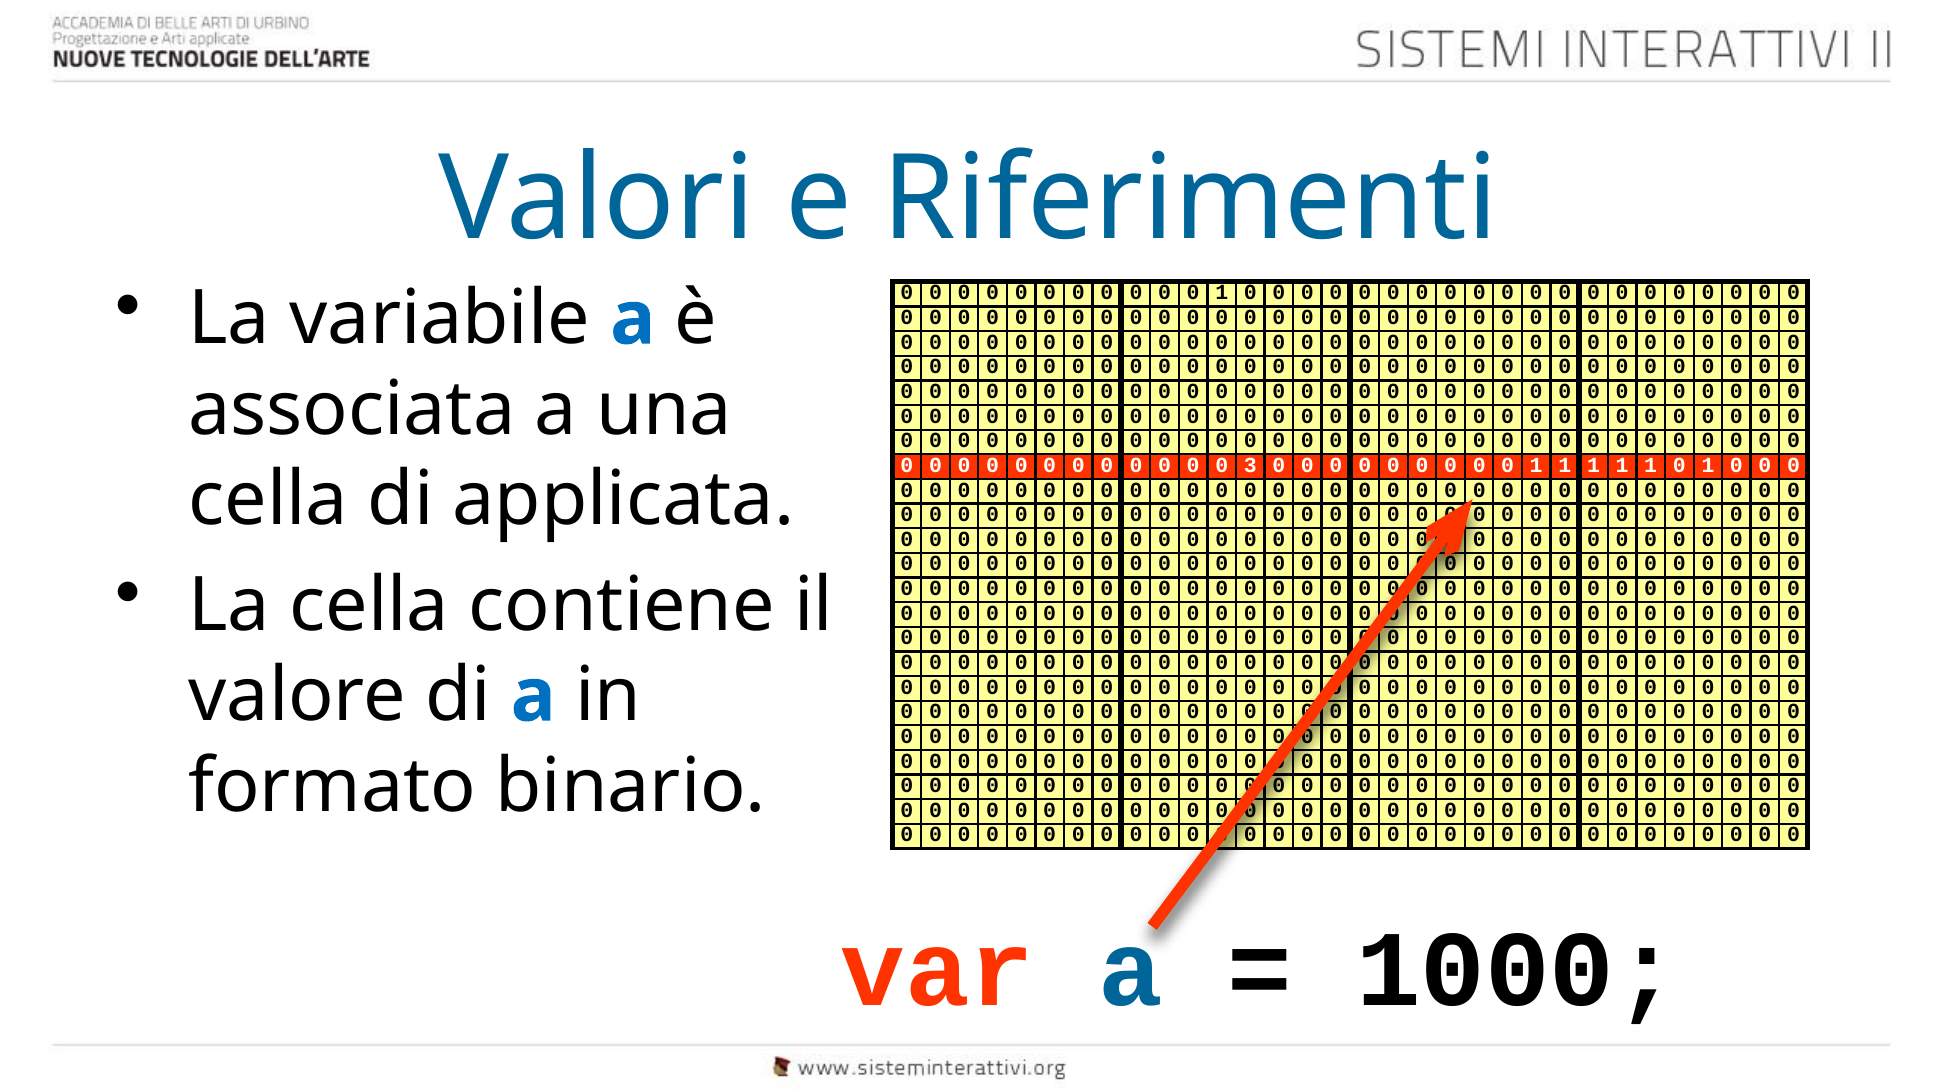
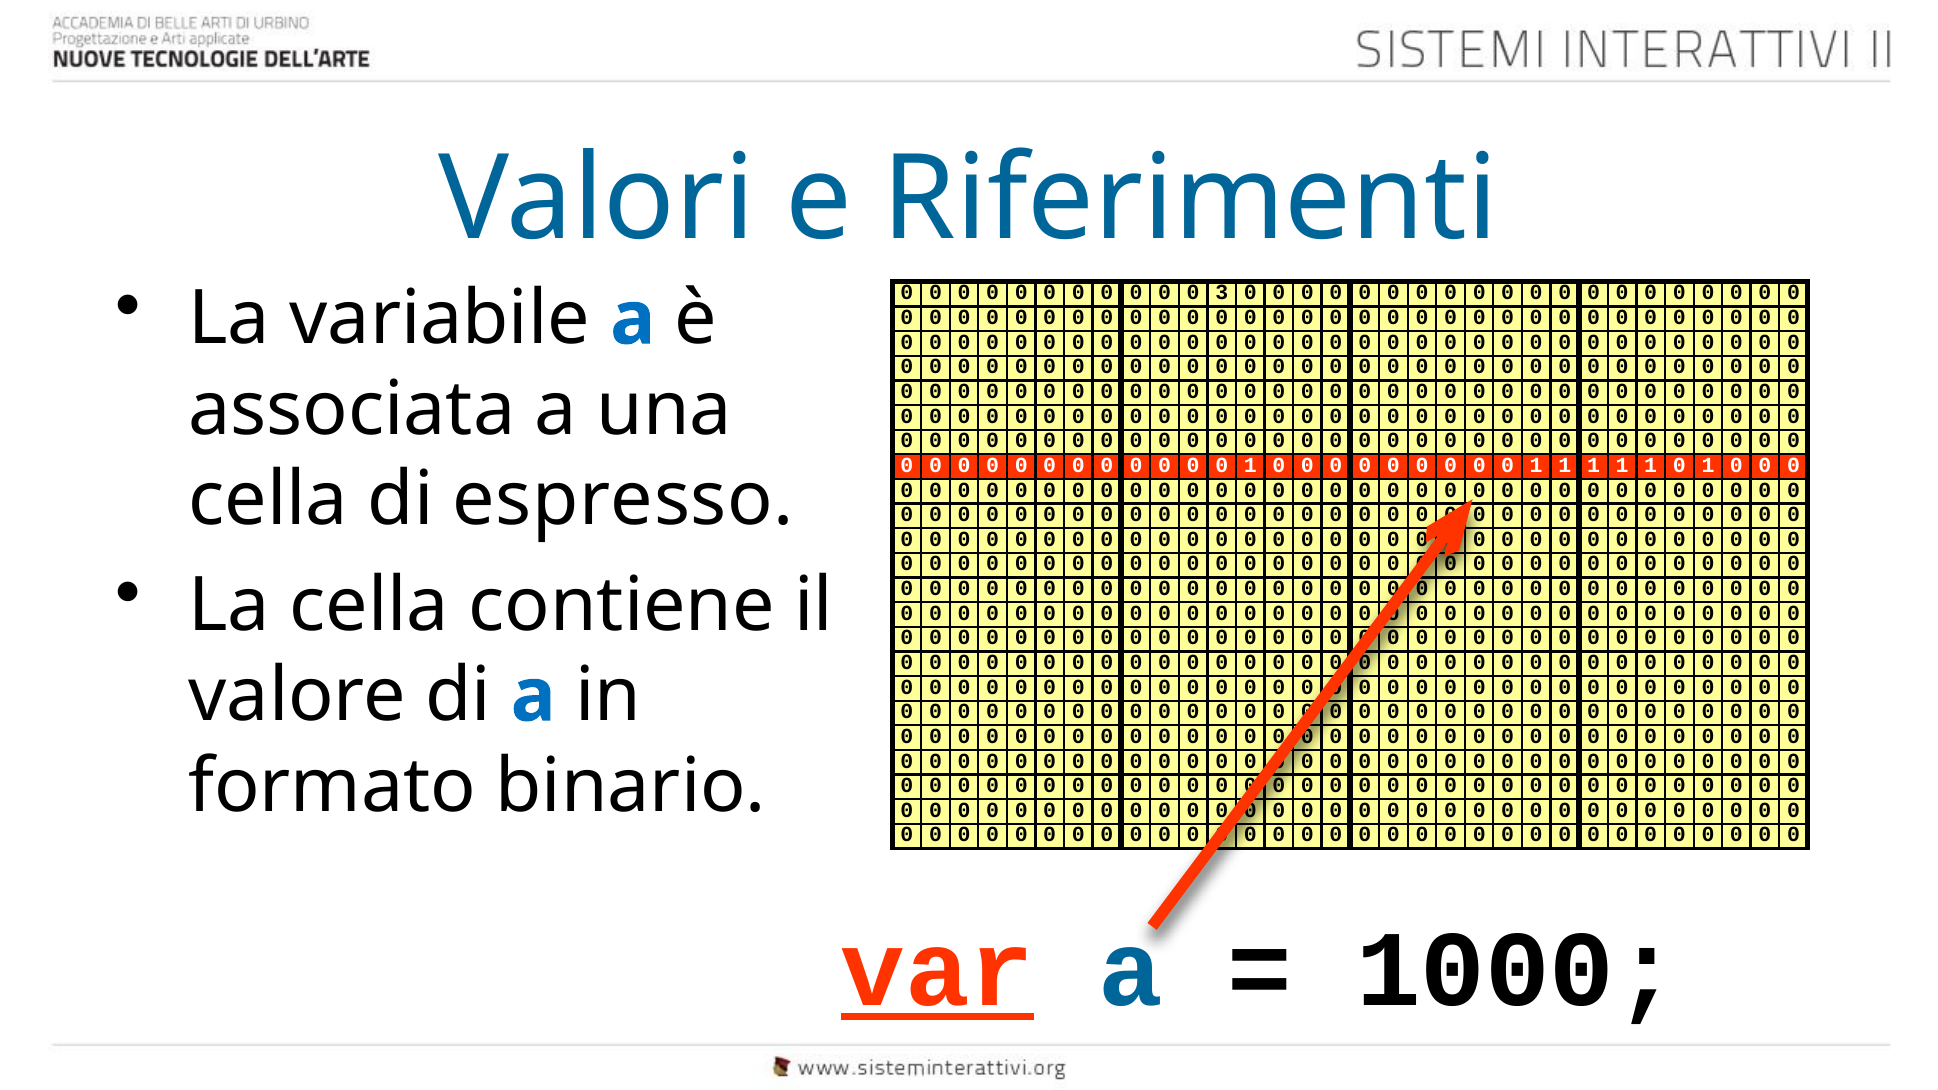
1 at (1222, 293): 1 -> 3
3 at (1250, 465): 3 -> 1
applicata: applicata -> espresso
var underline: none -> present
